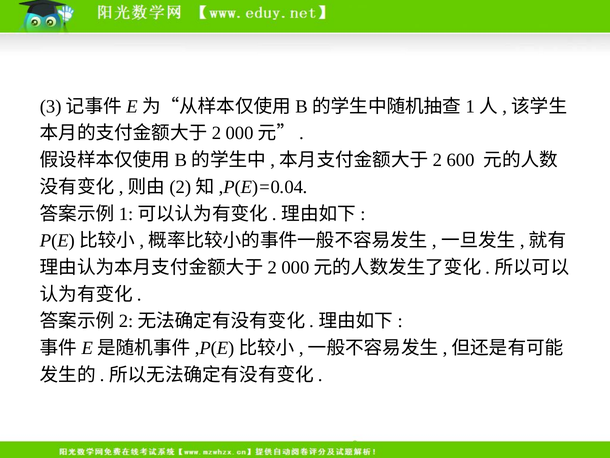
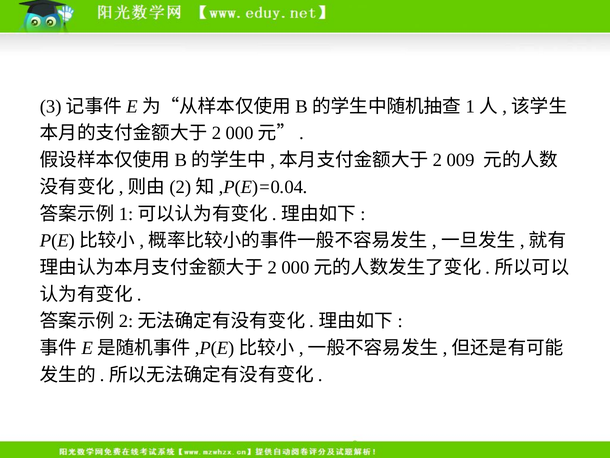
600: 600 -> 009
